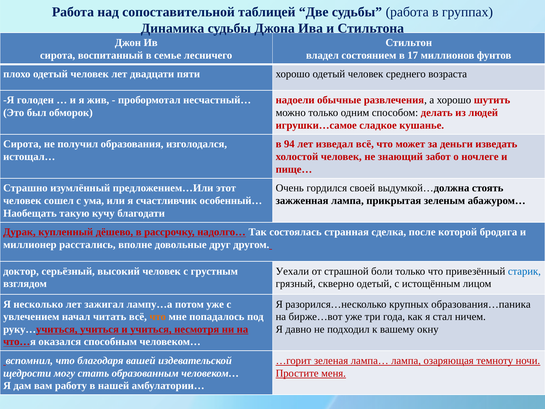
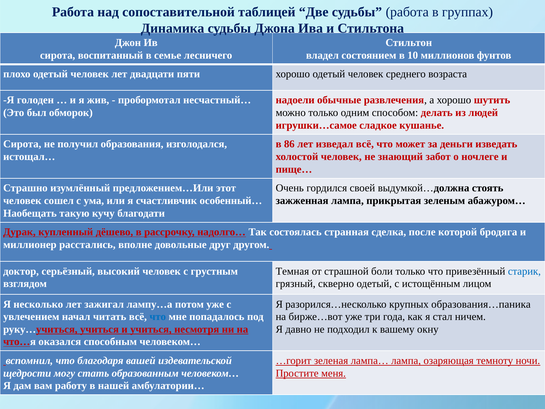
17: 17 -> 10
94: 94 -> 86
Уехали: Уехали -> Темная
что at (158, 317) colour: orange -> blue
